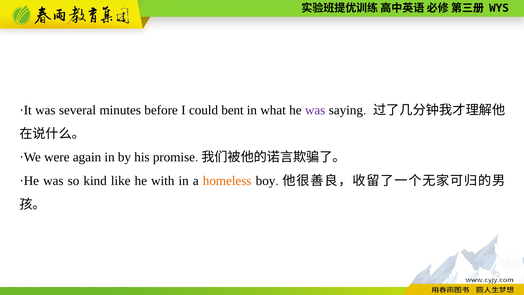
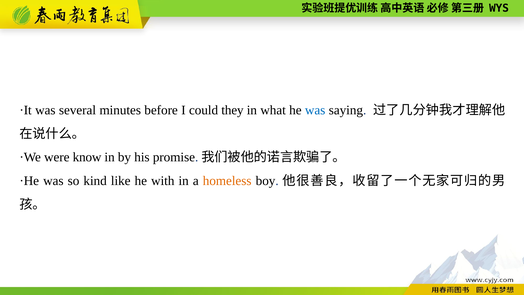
bent: bent -> they
was at (315, 110) colour: purple -> blue
again: again -> know
